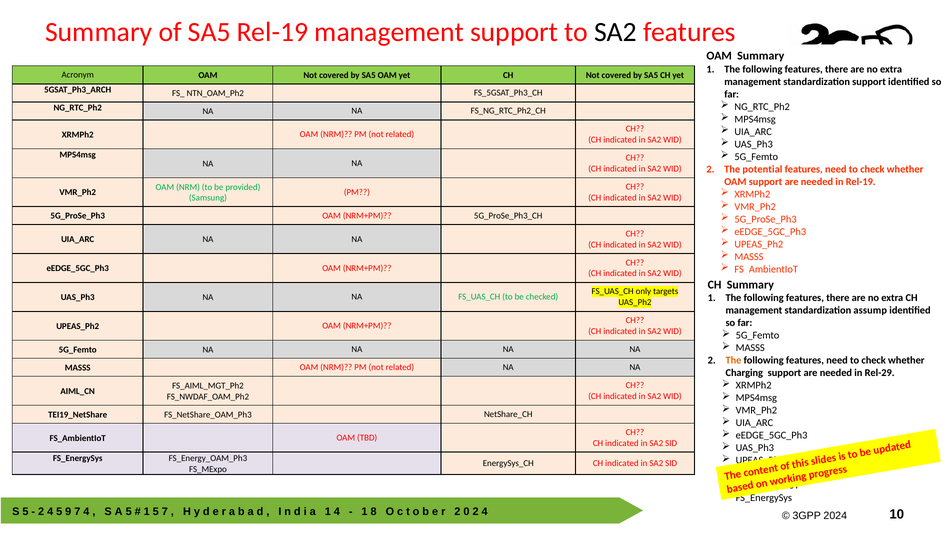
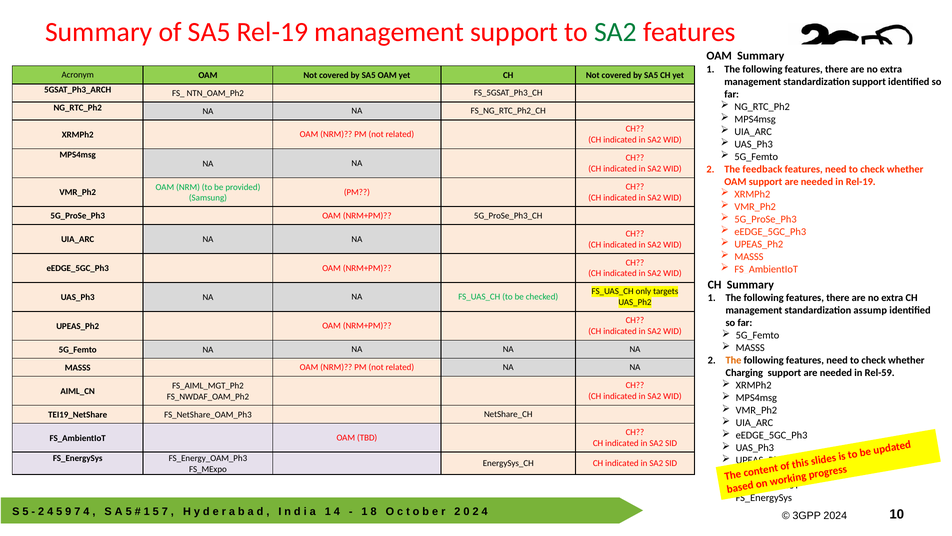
SA2 at (616, 32) colour: black -> green
potential: potential -> feedback
Rel-29: Rel-29 -> Rel-59
